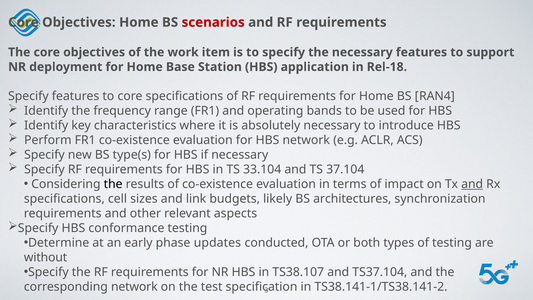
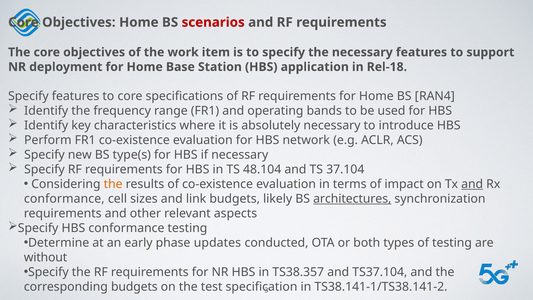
33.104: 33.104 -> 48.104
the at (113, 184) colour: black -> orange
specifications at (64, 199): specifications -> conformance
architectures underline: none -> present
TS38.107: TS38.107 -> TS38.357
corresponding network: network -> budgets
